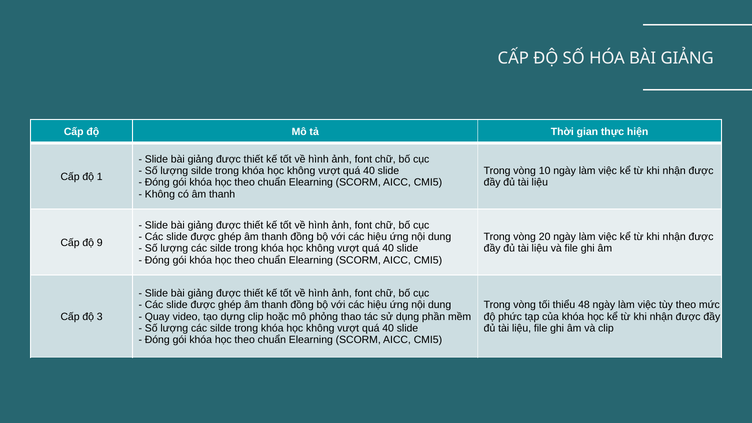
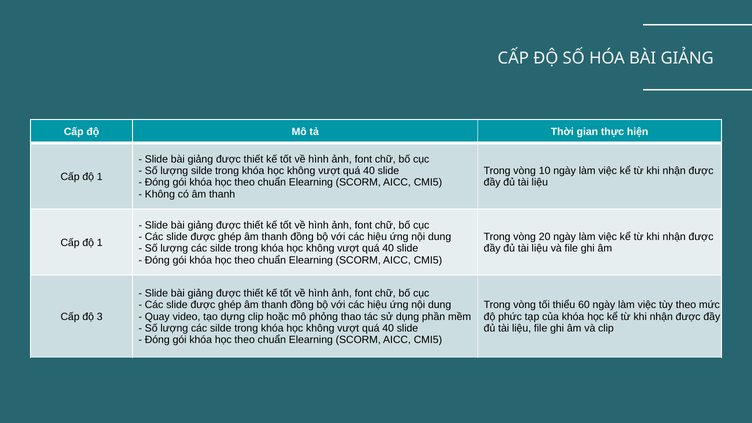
9 at (100, 243): 9 -> 1
48: 48 -> 60
